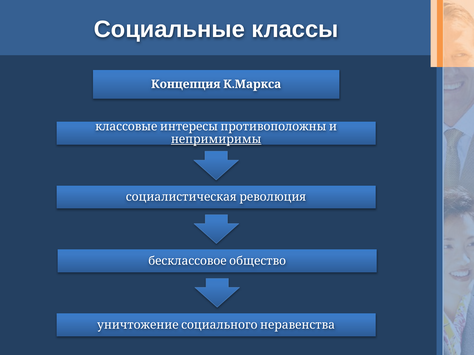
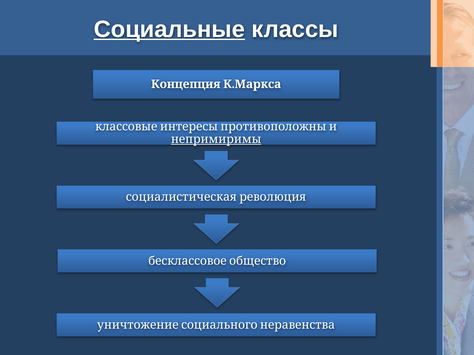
Социальные underline: none -> present
